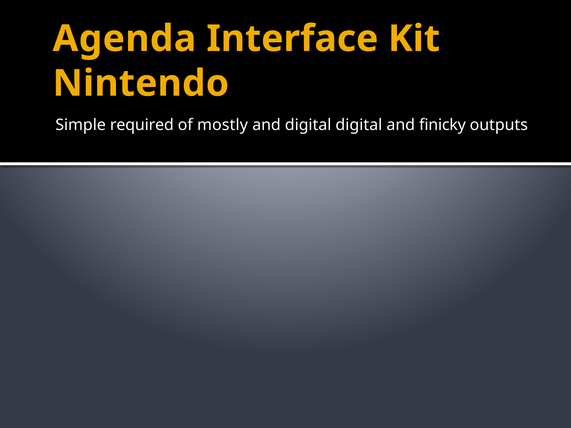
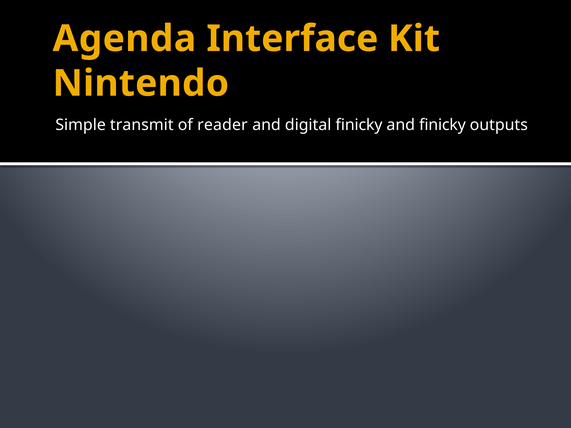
required: required -> transmit
mostly: mostly -> reader
digital digital: digital -> finicky
